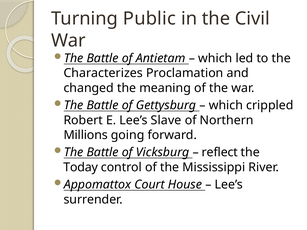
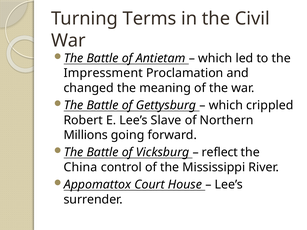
Public: Public -> Terms
Characterizes: Characterizes -> Impressment
Today: Today -> China
